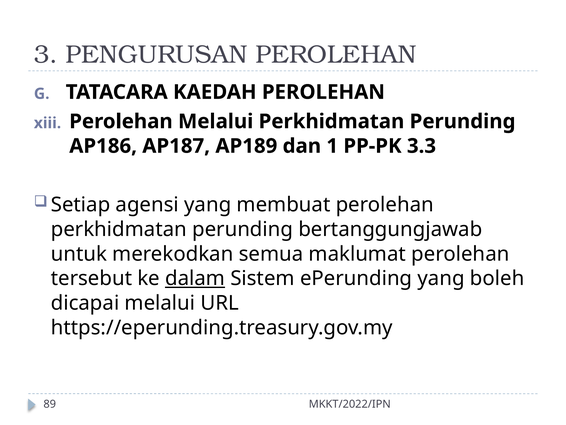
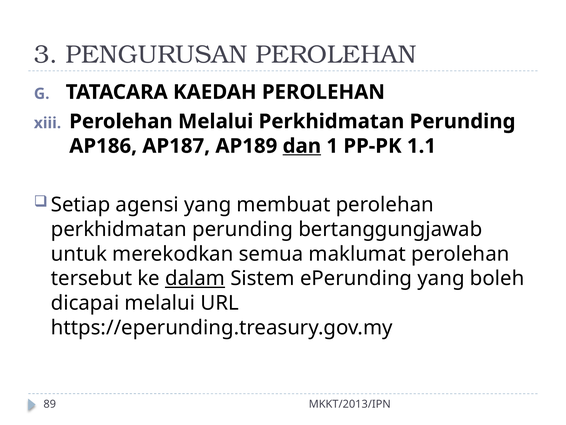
dan underline: none -> present
3.3: 3.3 -> 1.1
MKKT/2022/IPN: MKKT/2022/IPN -> MKKT/2013/IPN
